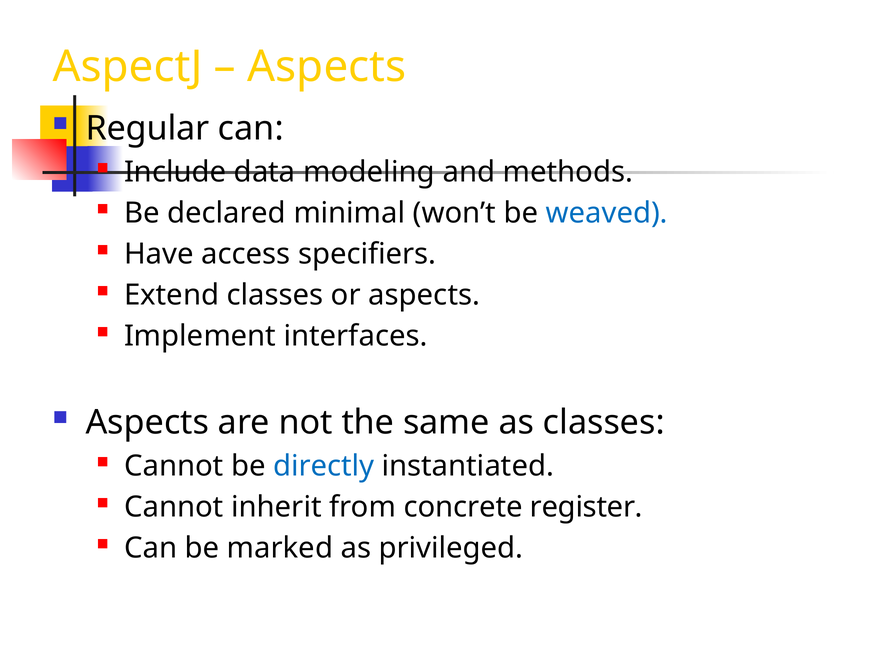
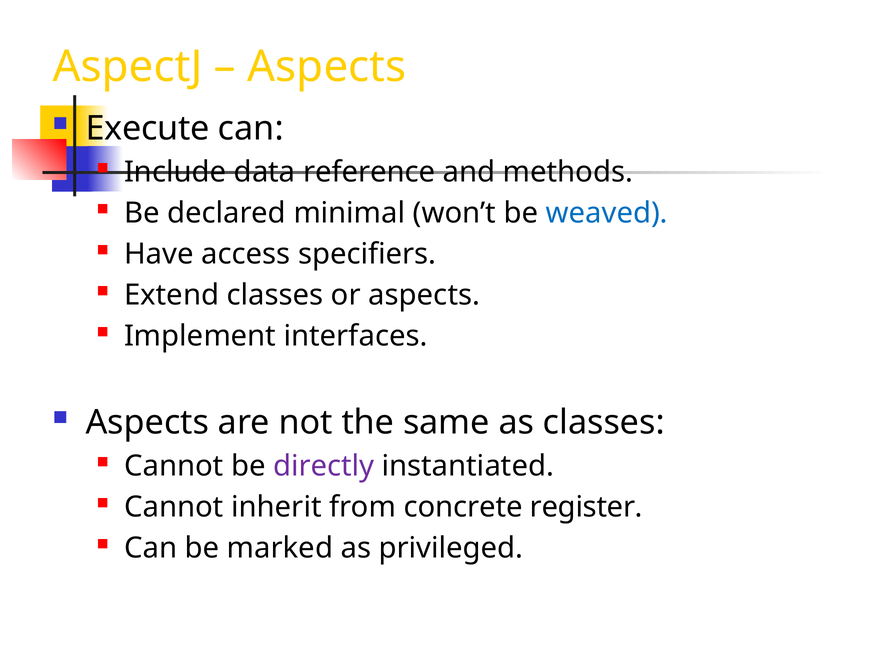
Regular: Regular -> Execute
modeling: modeling -> reference
directly colour: blue -> purple
